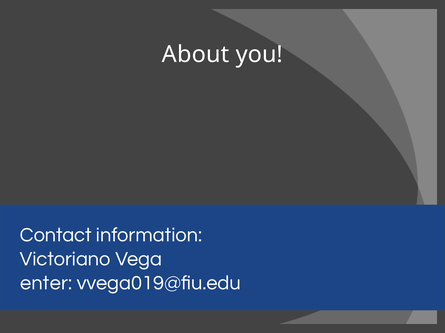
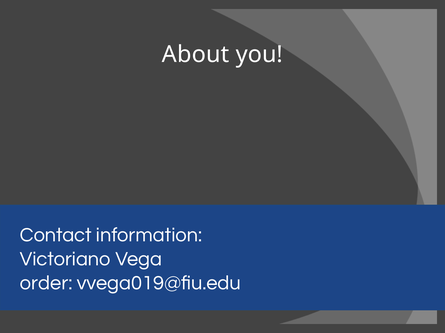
enter: enter -> order
